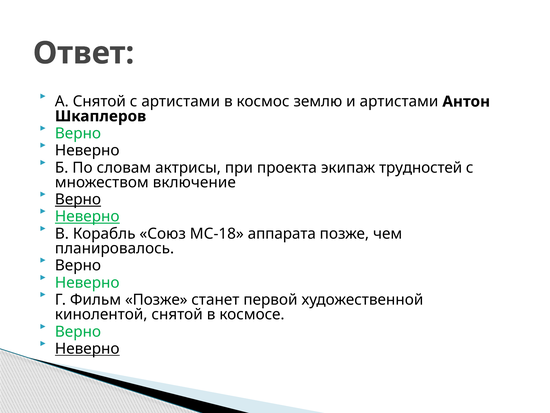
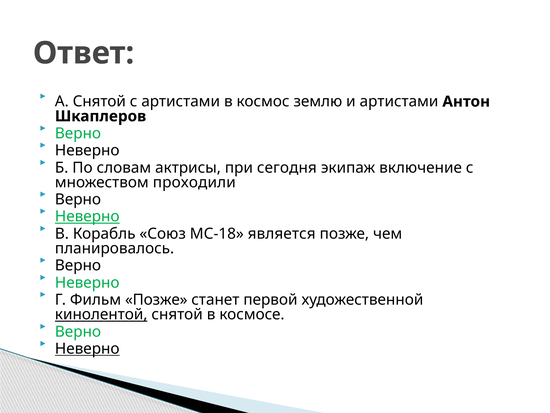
проекта: проекта -> сегодня
трудностей: трудностей -> включение
включение: включение -> проходили
Верно at (78, 199) underline: present -> none
аппарата: аппарата -> является
кинолентой underline: none -> present
